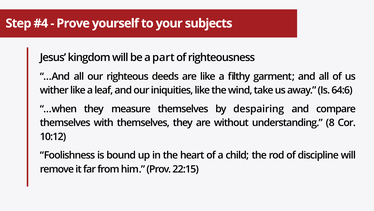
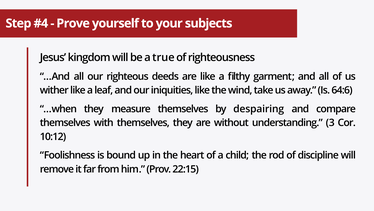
part: part -> true
8: 8 -> 3
